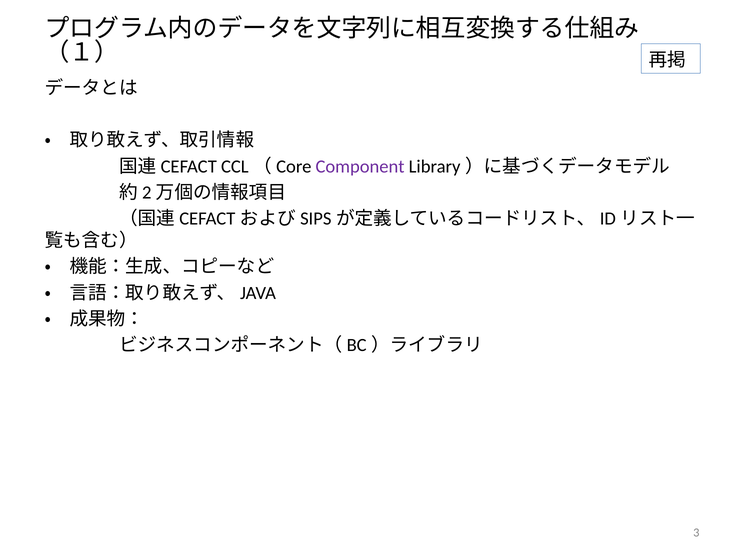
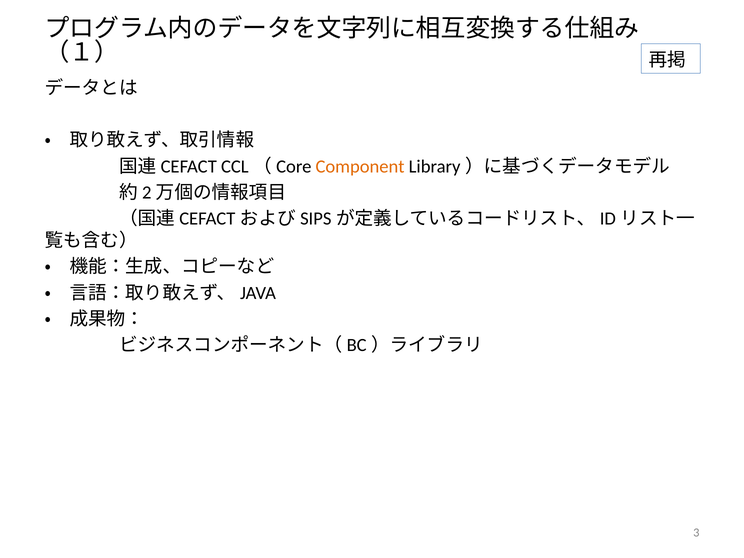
Component colour: purple -> orange
